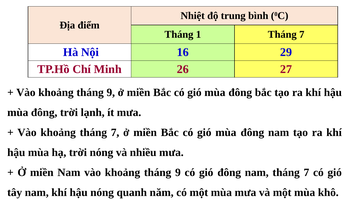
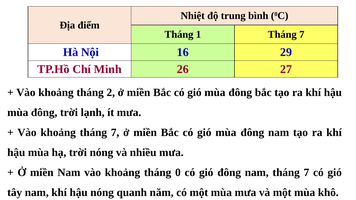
9 at (111, 93): 9 -> 2
9 at (178, 173): 9 -> 0
